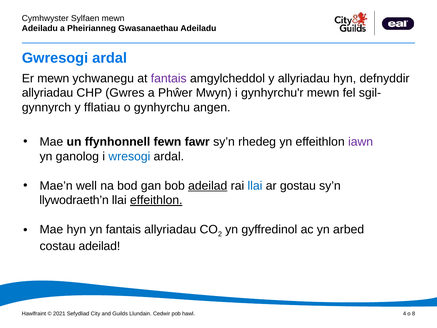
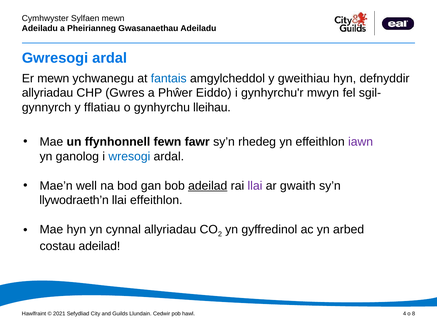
fantais at (169, 78) colour: purple -> blue
y allyriadau: allyriadau -> gweithiau
Mwyn: Mwyn -> Eiddo
gynhyrchu'r mewn: mewn -> mwyn
angen: angen -> lleihau
llai at (255, 186) colour: blue -> purple
gostau: gostau -> gwaith
effeithlon at (156, 200) underline: present -> none
yn fantais: fantais -> cynnal
